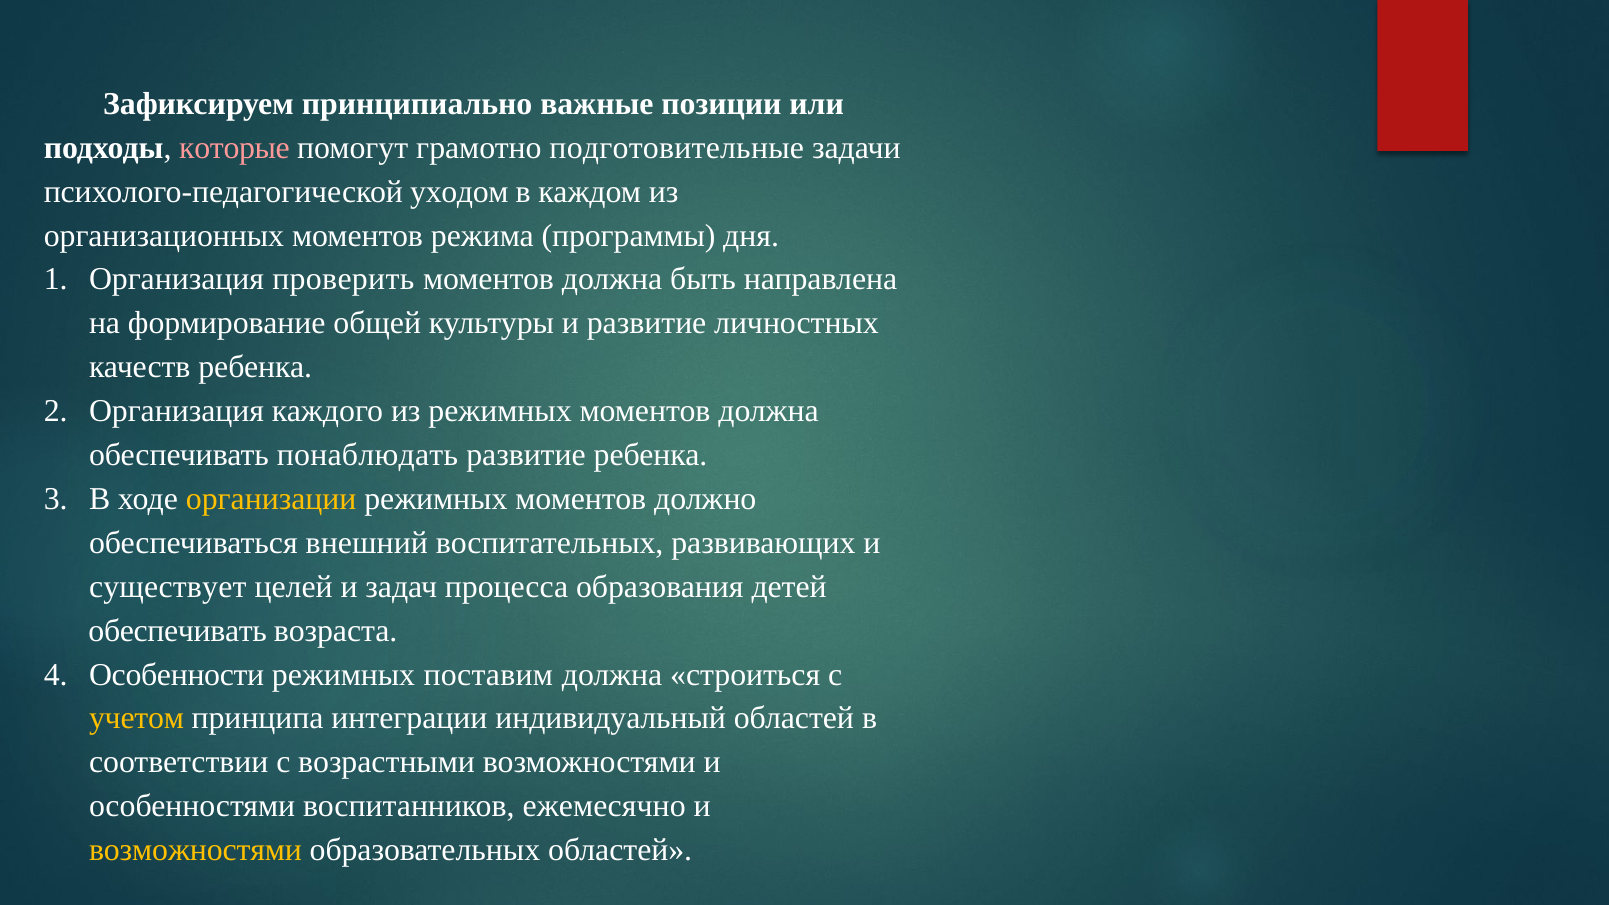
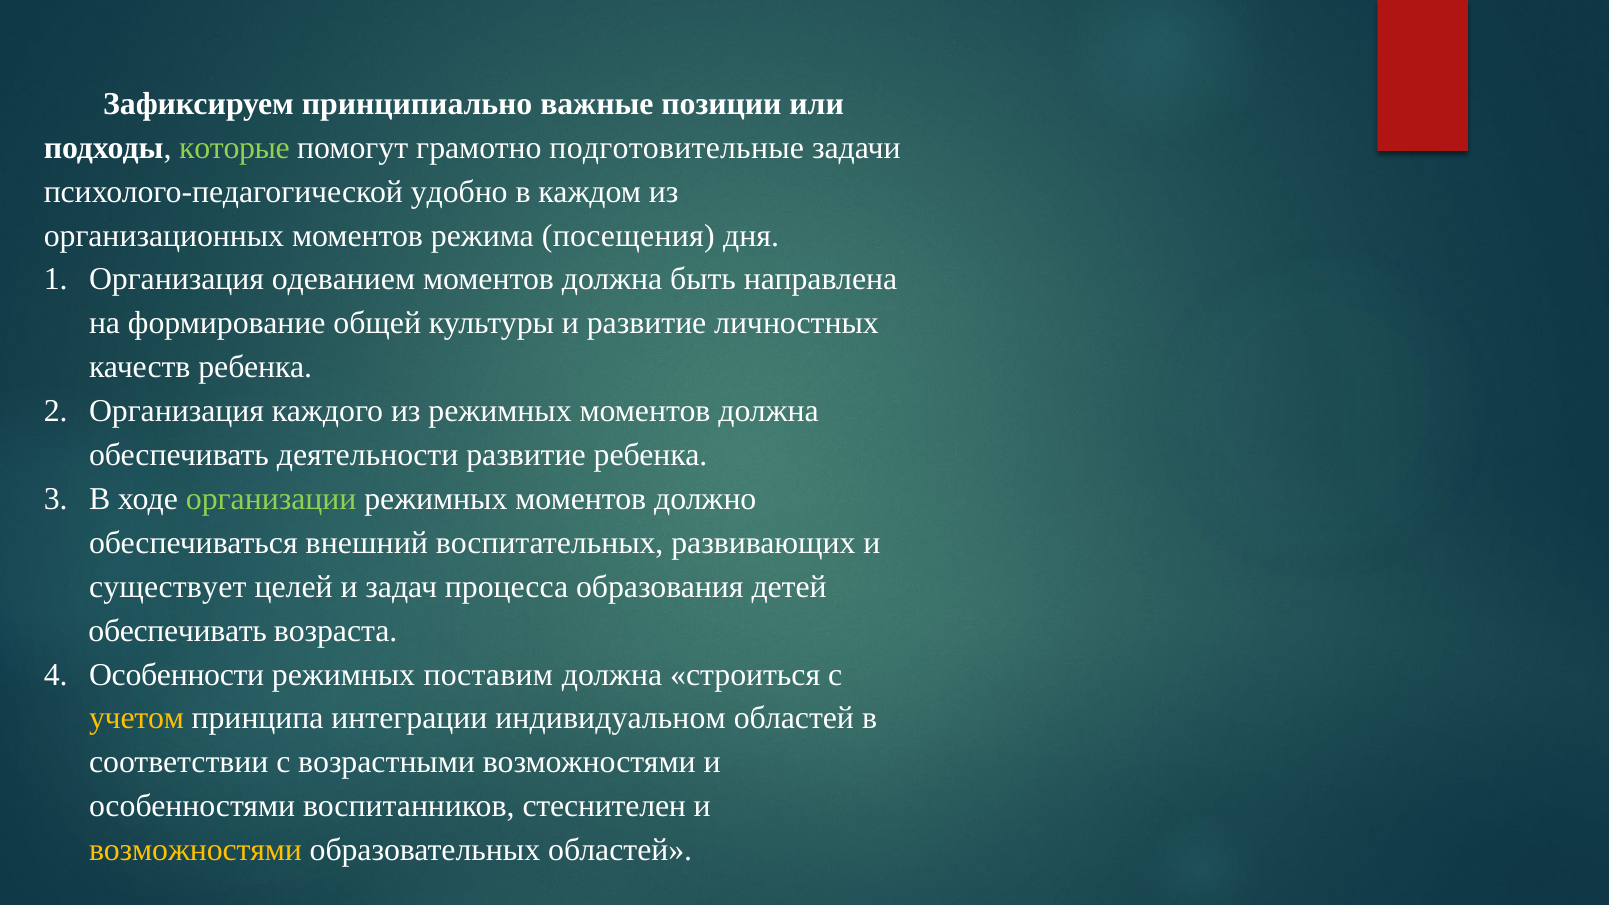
которые colour: pink -> light green
уходом: уходом -> удобно
программы: программы -> посещения
проверить: проверить -> одеванием
понаблюдать: понаблюдать -> деятельности
организации colour: yellow -> light green
индивидуальный: индивидуальный -> индивидуальном
ежемесячно: ежемесячно -> стеснителен
